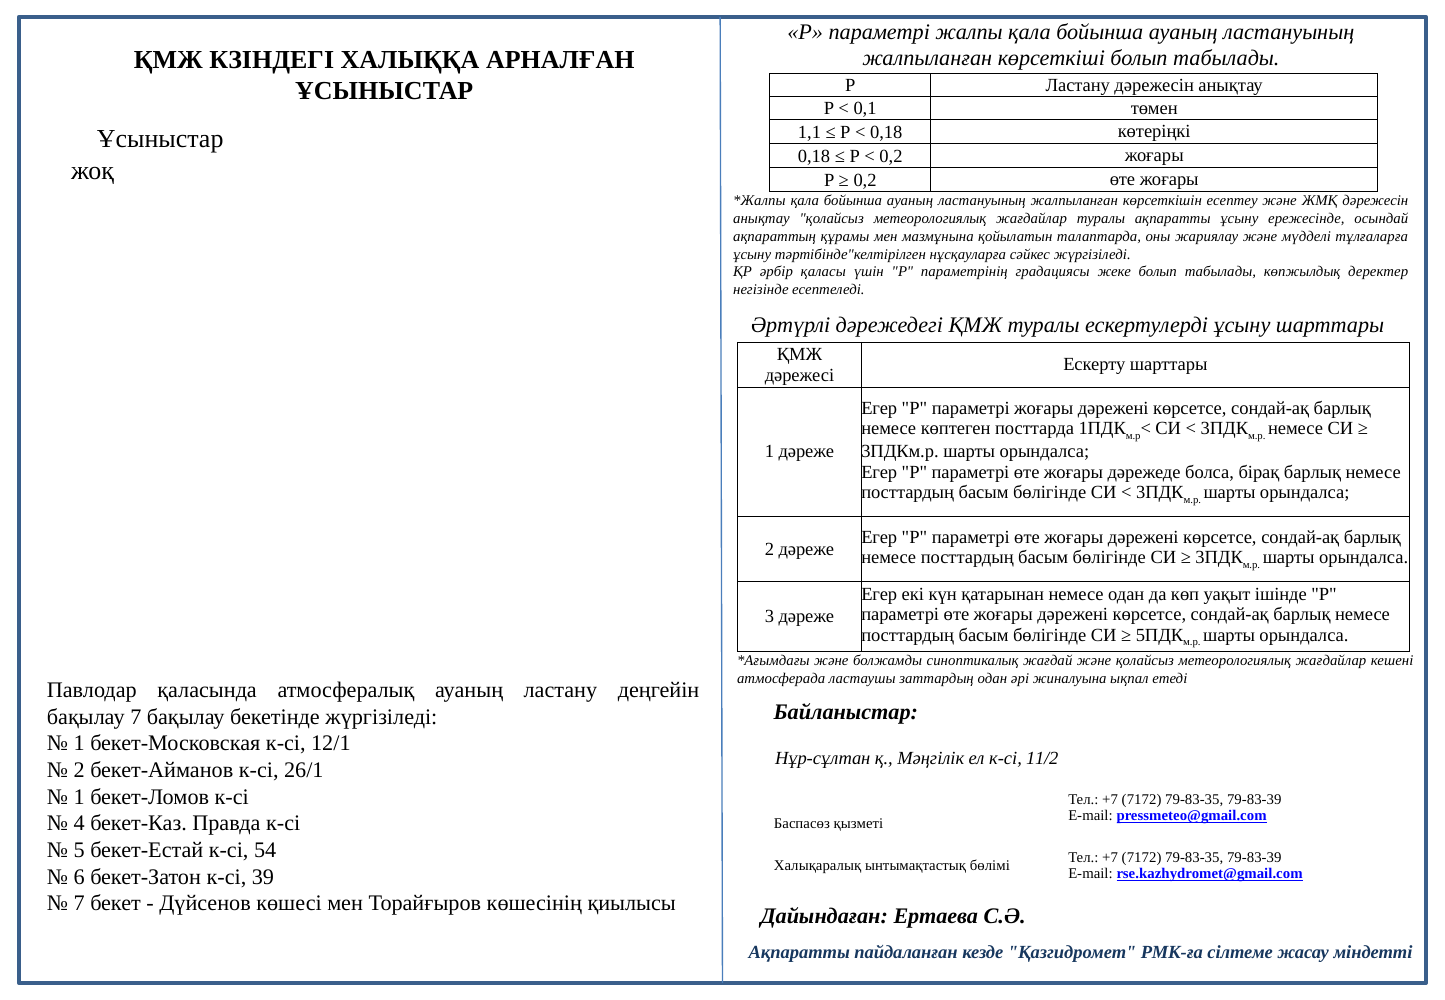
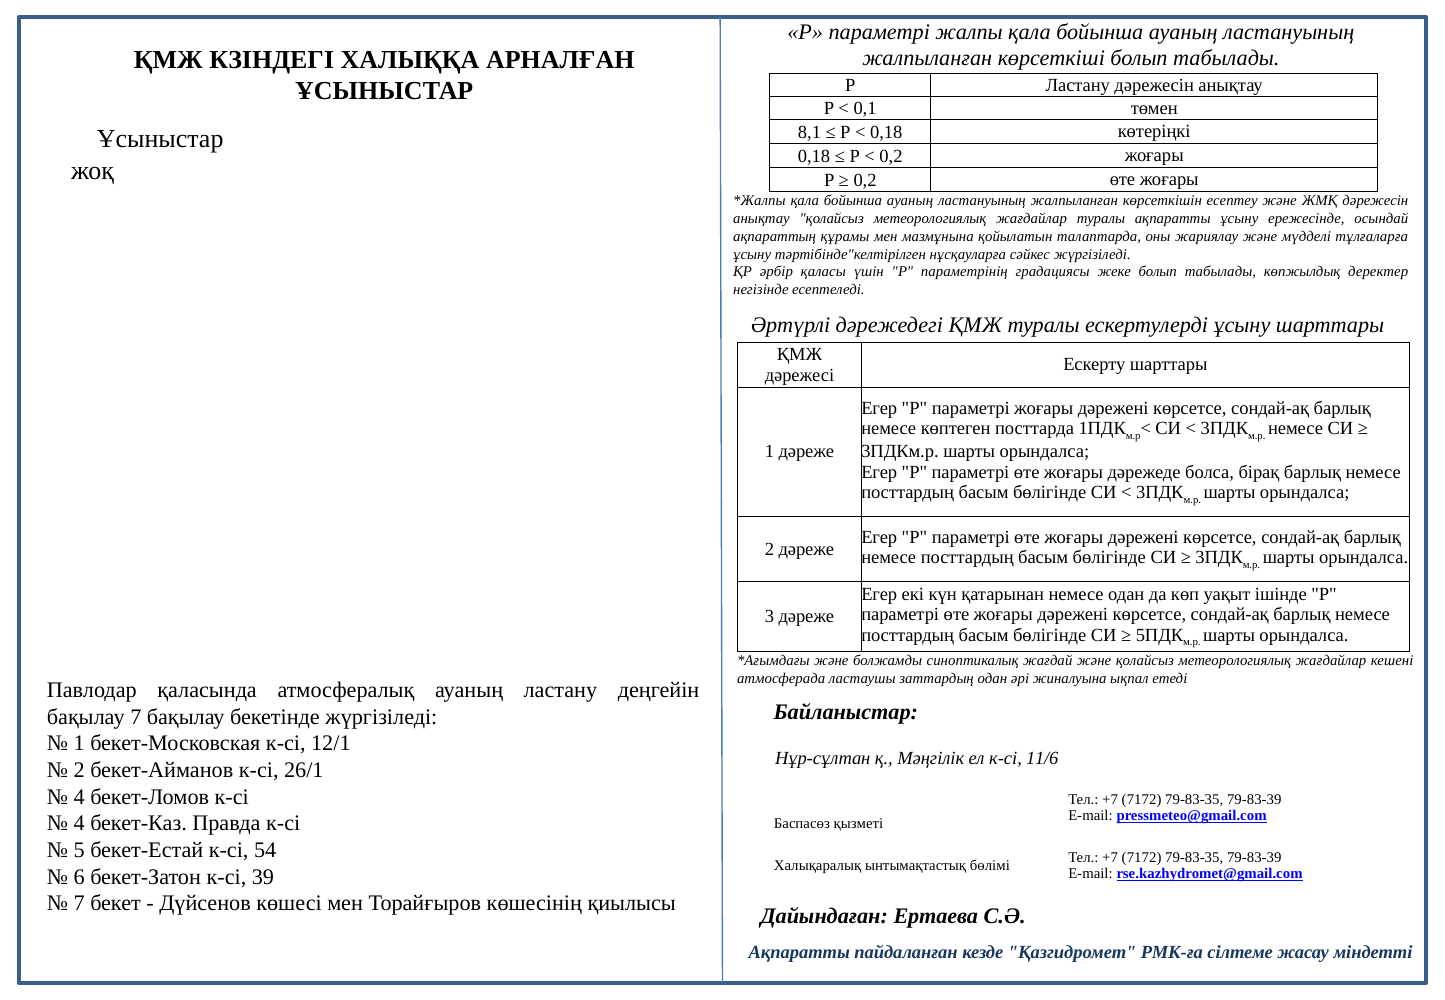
1,1: 1,1 -> 8,1
11/2: 11/2 -> 11/6
1 at (79, 797): 1 -> 4
